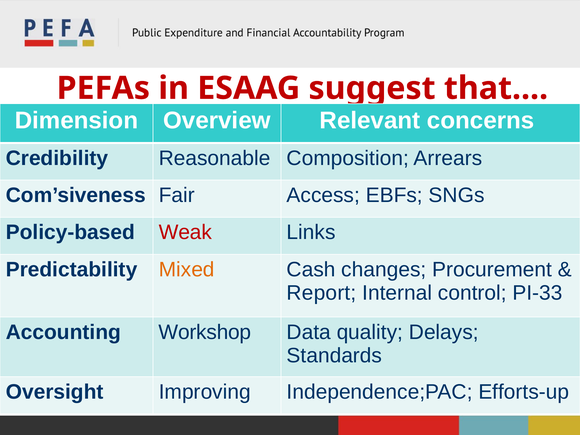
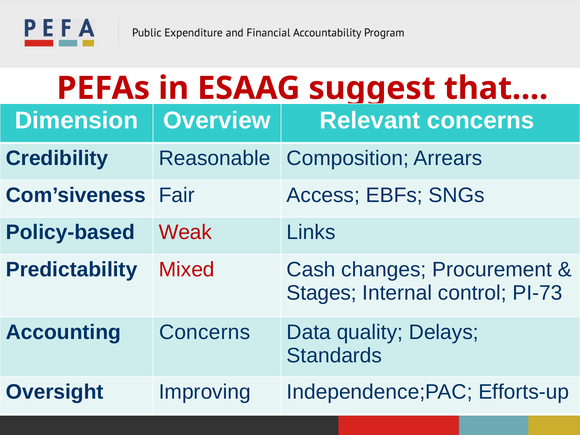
Mixed colour: orange -> red
Report: Report -> Stages
PI-33: PI-33 -> PI-73
Accounting Workshop: Workshop -> Concerns
